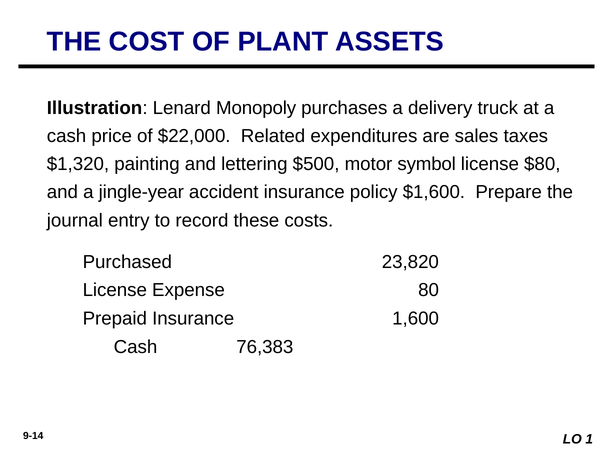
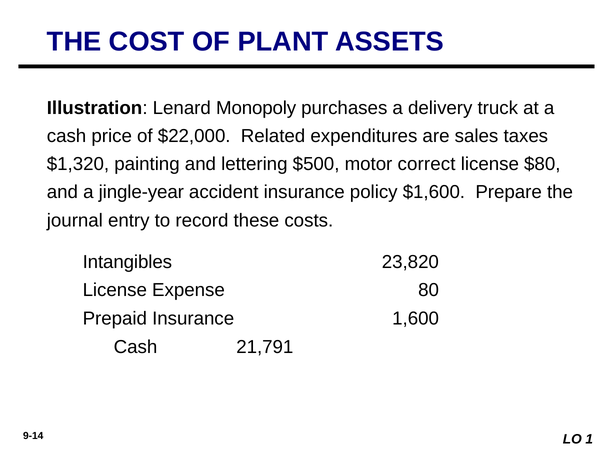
symbol: symbol -> correct
Purchased: Purchased -> Intangibles
76,383: 76,383 -> 21,791
